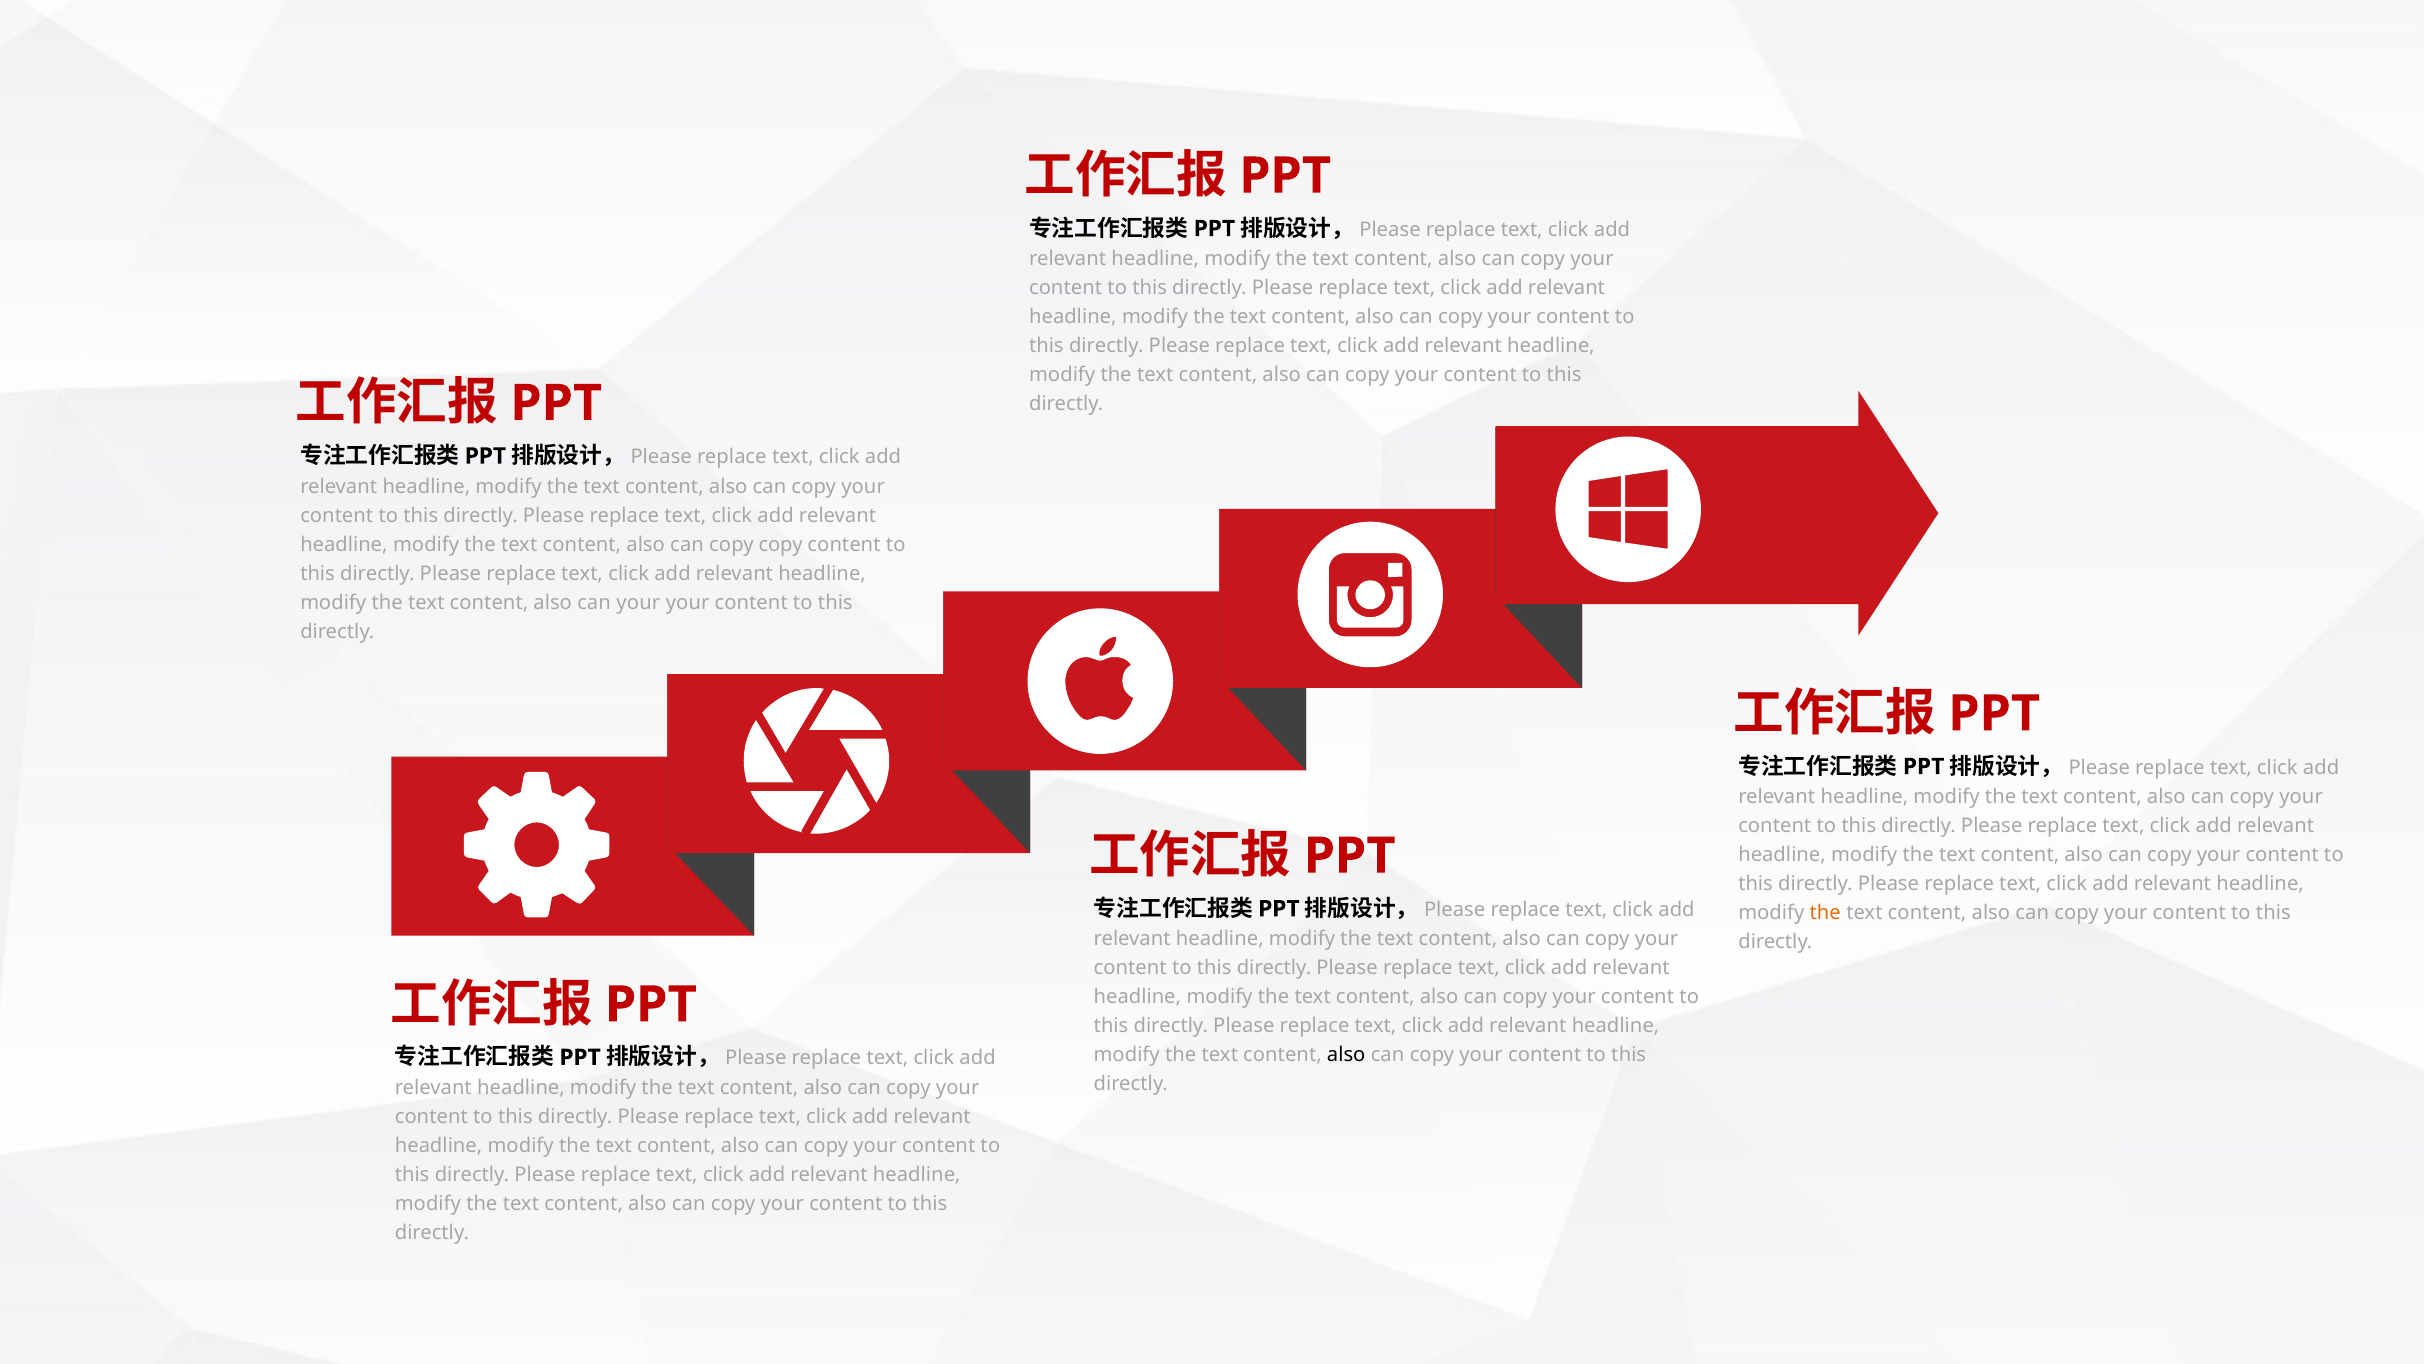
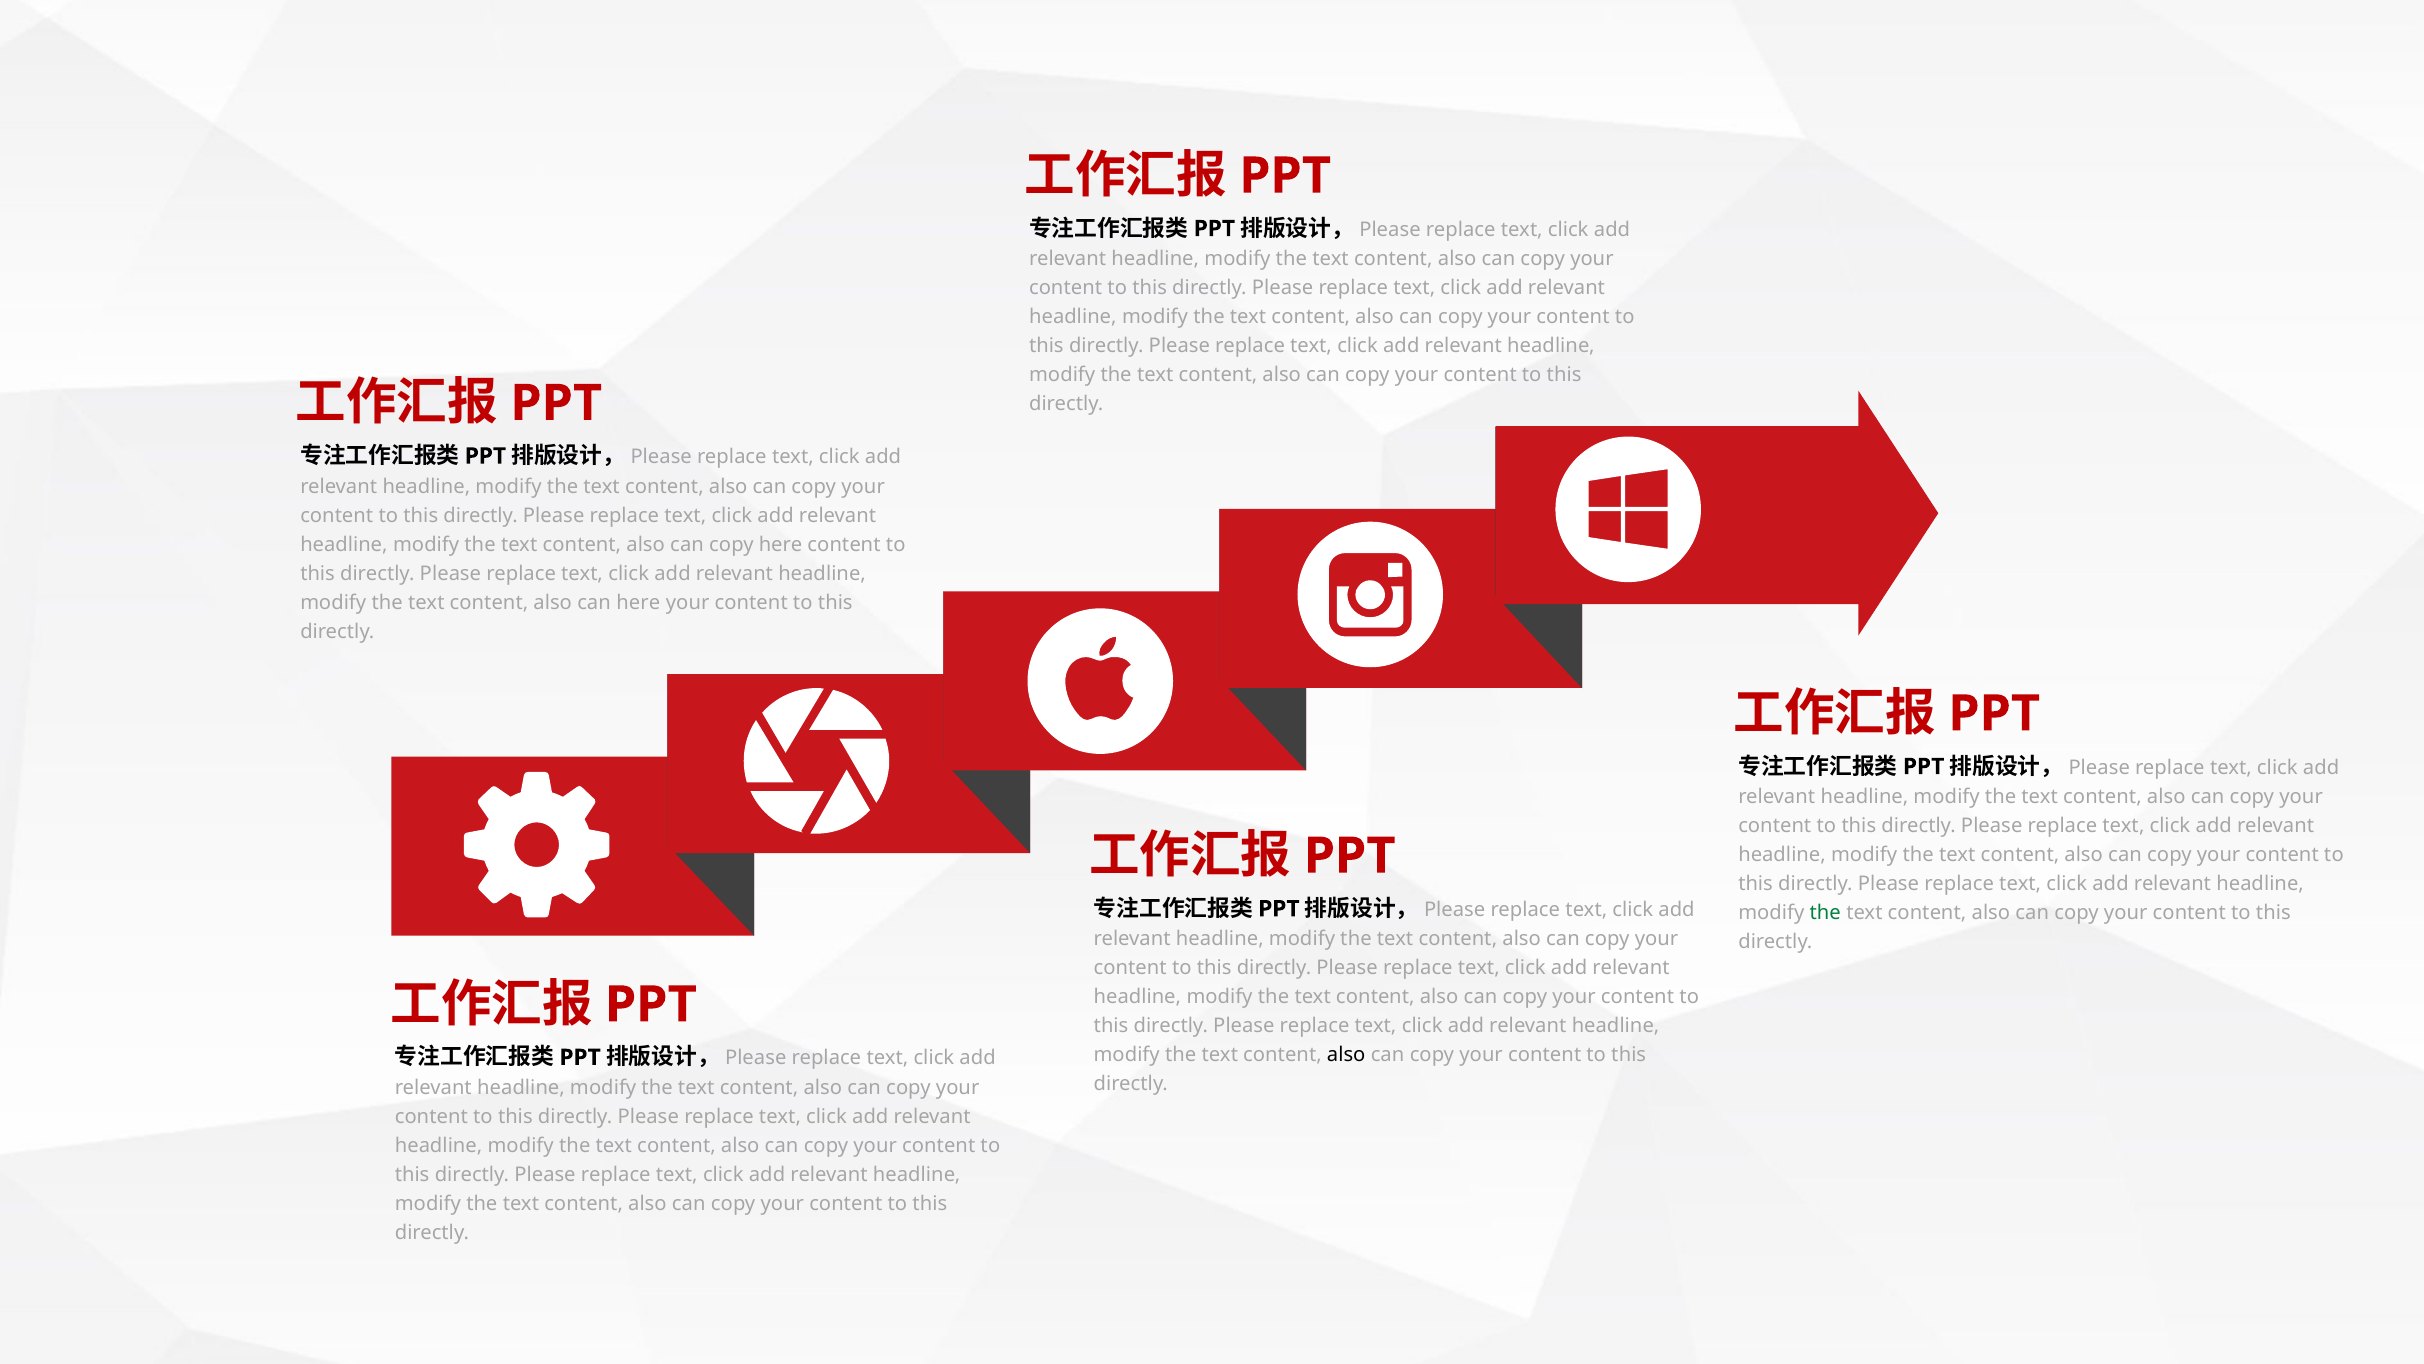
copy copy: copy -> here
can your: your -> here
the at (1825, 913) colour: orange -> green
